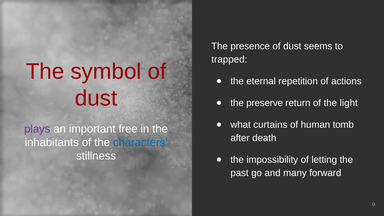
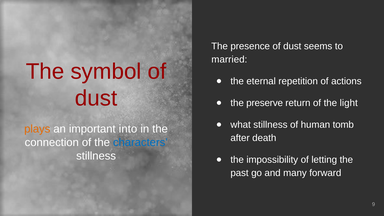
trapped: trapped -> married
what curtains: curtains -> stillness
plays colour: purple -> orange
free: free -> into
inhabitants: inhabitants -> connection
